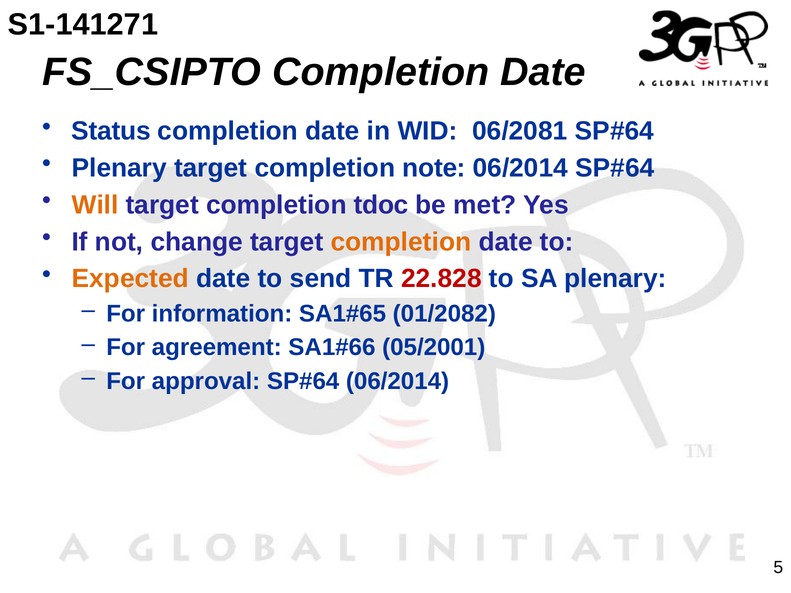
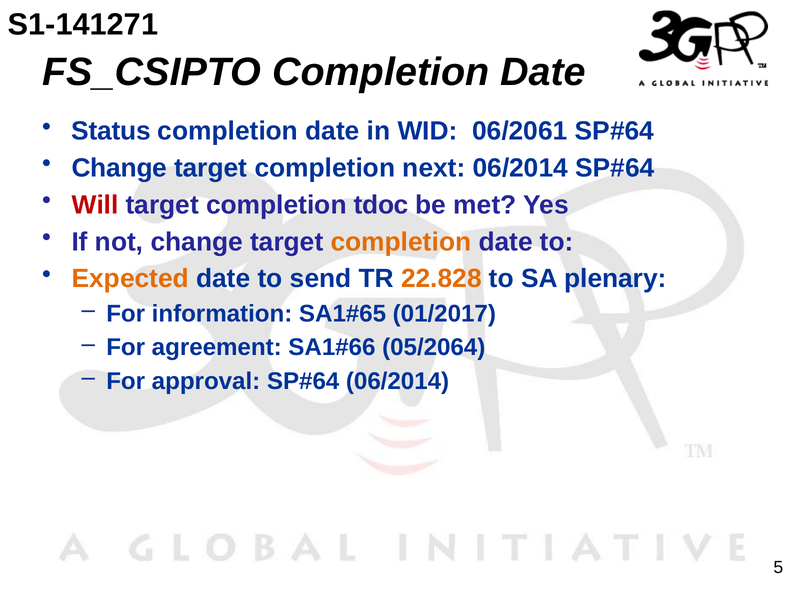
06/2081: 06/2081 -> 06/2061
Plenary at (119, 168): Plenary -> Change
note: note -> next
Will colour: orange -> red
22.828 colour: red -> orange
01/2082: 01/2082 -> 01/2017
05/2001: 05/2001 -> 05/2064
